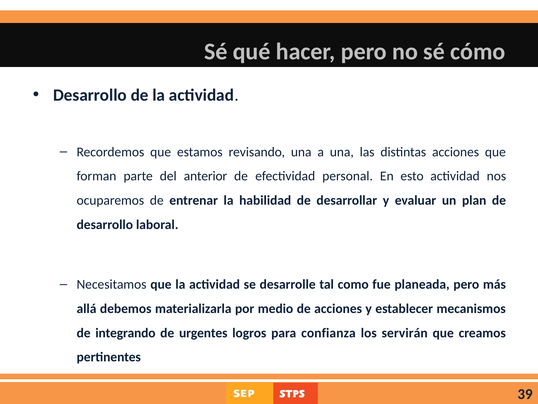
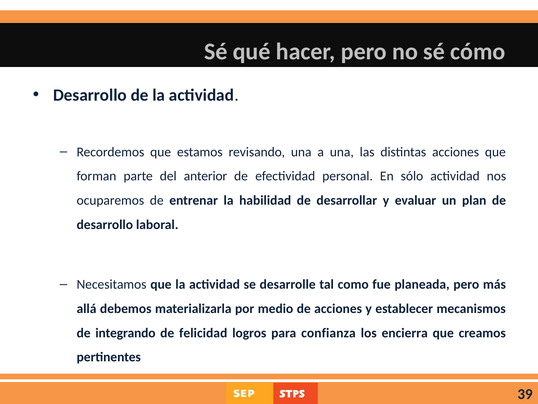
esto: esto -> sólo
urgentes: urgentes -> felicidad
servirán: servirán -> encierra
